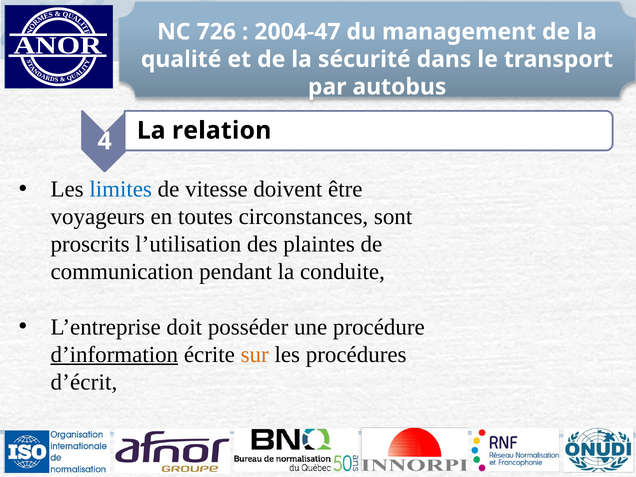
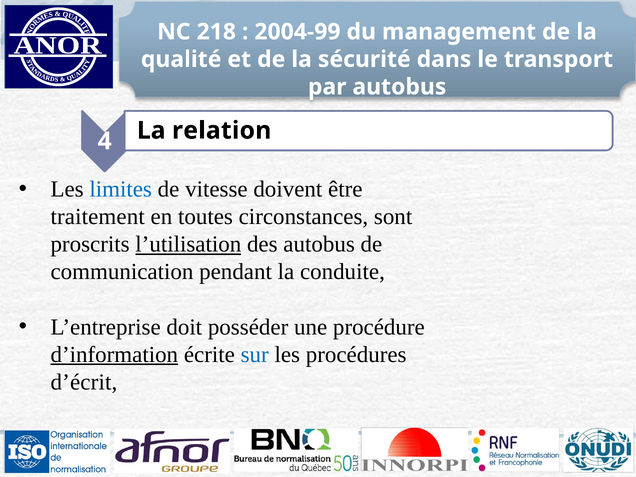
726: 726 -> 218
2004-47: 2004-47 -> 2004-99
voyageurs: voyageurs -> traitement
l’utilisation underline: none -> present
des plaintes: plaintes -> autobus
sur colour: orange -> blue
